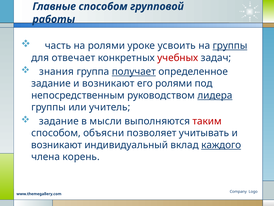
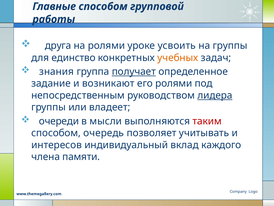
часть: часть -> друга
группы at (230, 46) underline: present -> none
отвечает: отвечает -> единство
учебных colour: red -> orange
учитель: учитель -> владеет
задание at (59, 121): задание -> очереди
объясни: объясни -> очередь
возникают at (57, 145): возникают -> интересов
каждого underline: present -> none
корень: корень -> памяти
